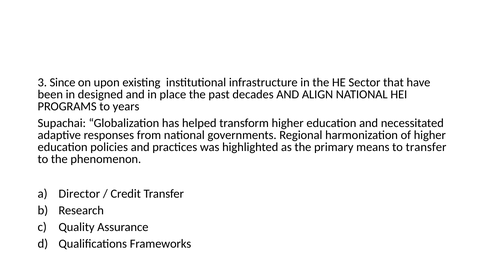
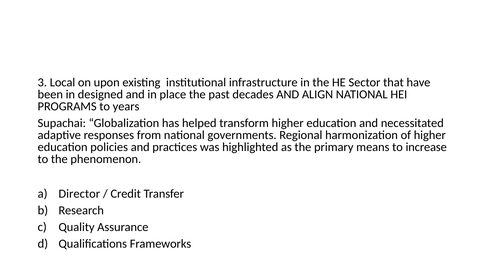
Since: Since -> Local
to transfer: transfer -> increase
